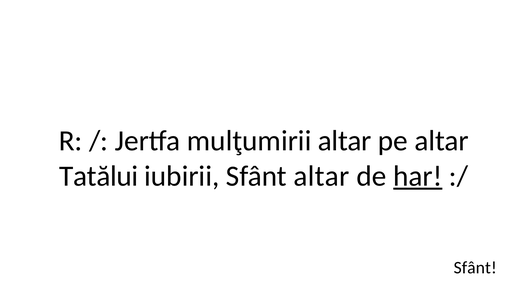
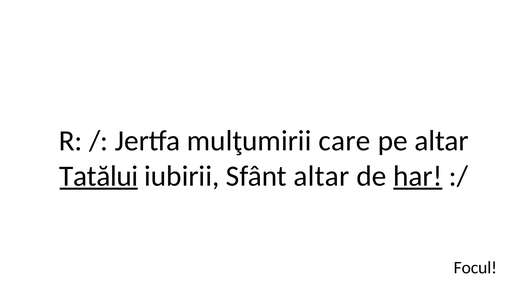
mulţumirii altar: altar -> care
Tatălui underline: none -> present
Sfânt at (475, 268): Sfânt -> Focul
